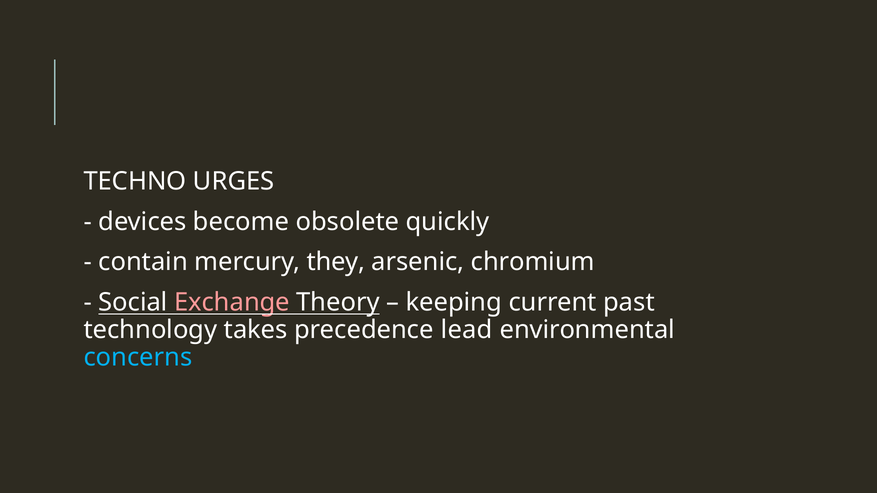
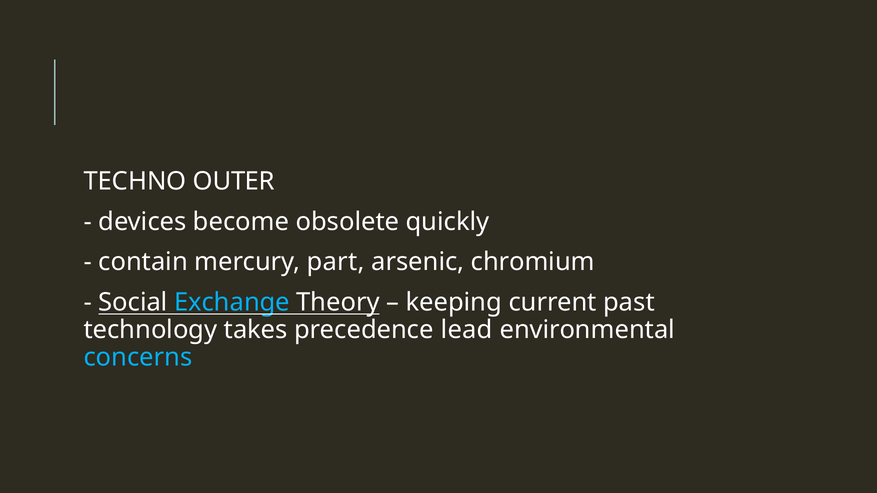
URGES: URGES -> OUTER
they: they -> part
Exchange colour: pink -> light blue
